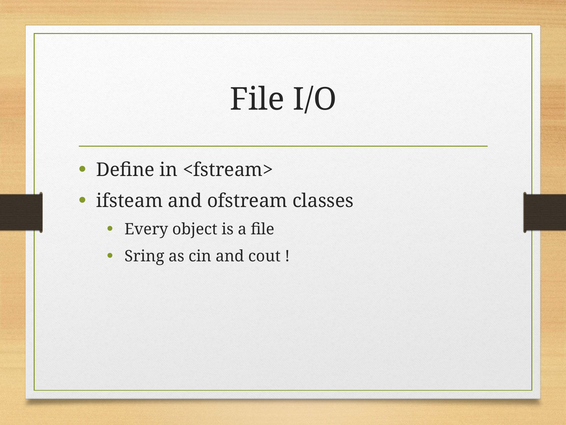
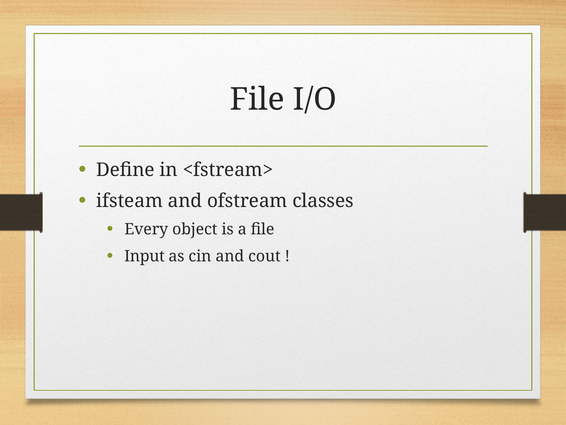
Sring: Sring -> Input
